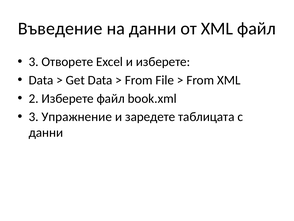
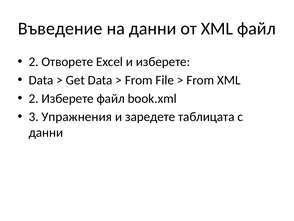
3 at (34, 62): 3 -> 2
Упражнение: Упражнение -> Упражнения
